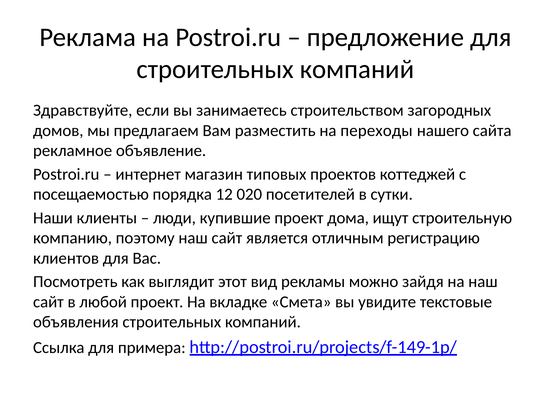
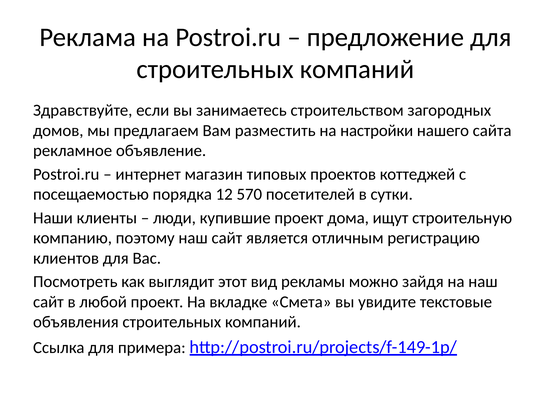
переходы: переходы -> настройки
020: 020 -> 570
